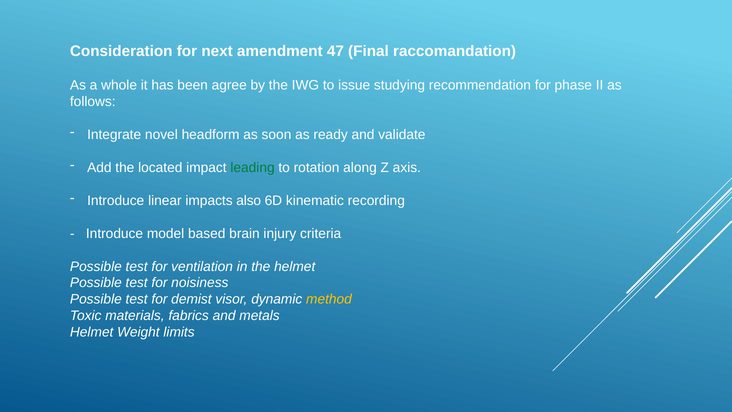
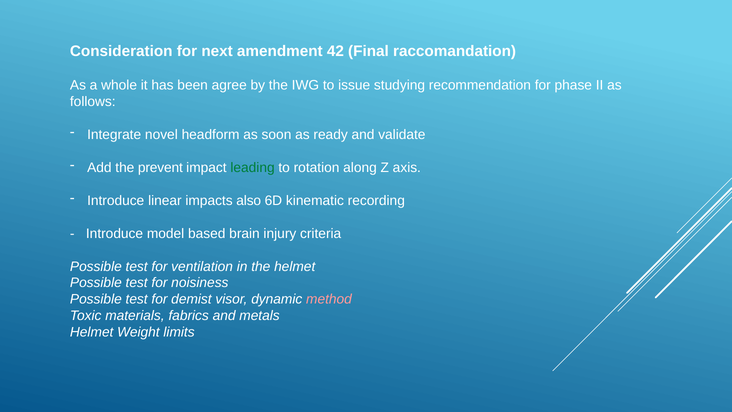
47: 47 -> 42
located: located -> prevent
method colour: yellow -> pink
